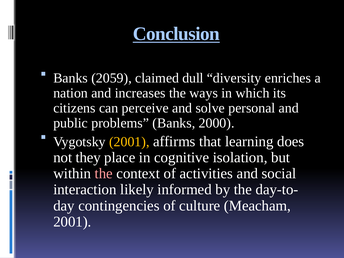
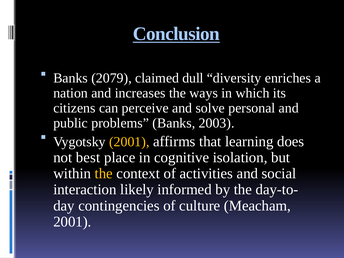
2059: 2059 -> 2079
2000: 2000 -> 2003
they: they -> best
the at (104, 174) colour: pink -> yellow
